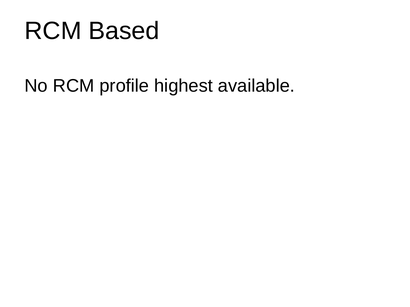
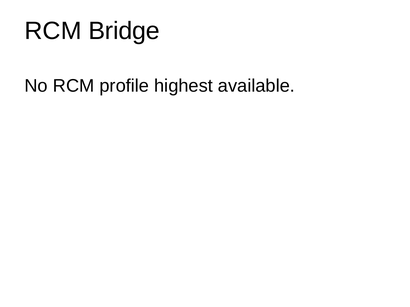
Based: Based -> Bridge
